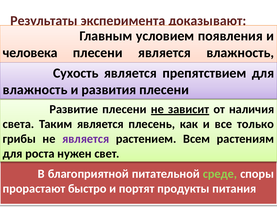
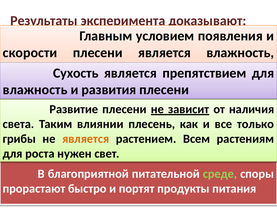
человека: человека -> скорости
Таким является: является -> влиянии
является at (86, 139) colour: purple -> orange
